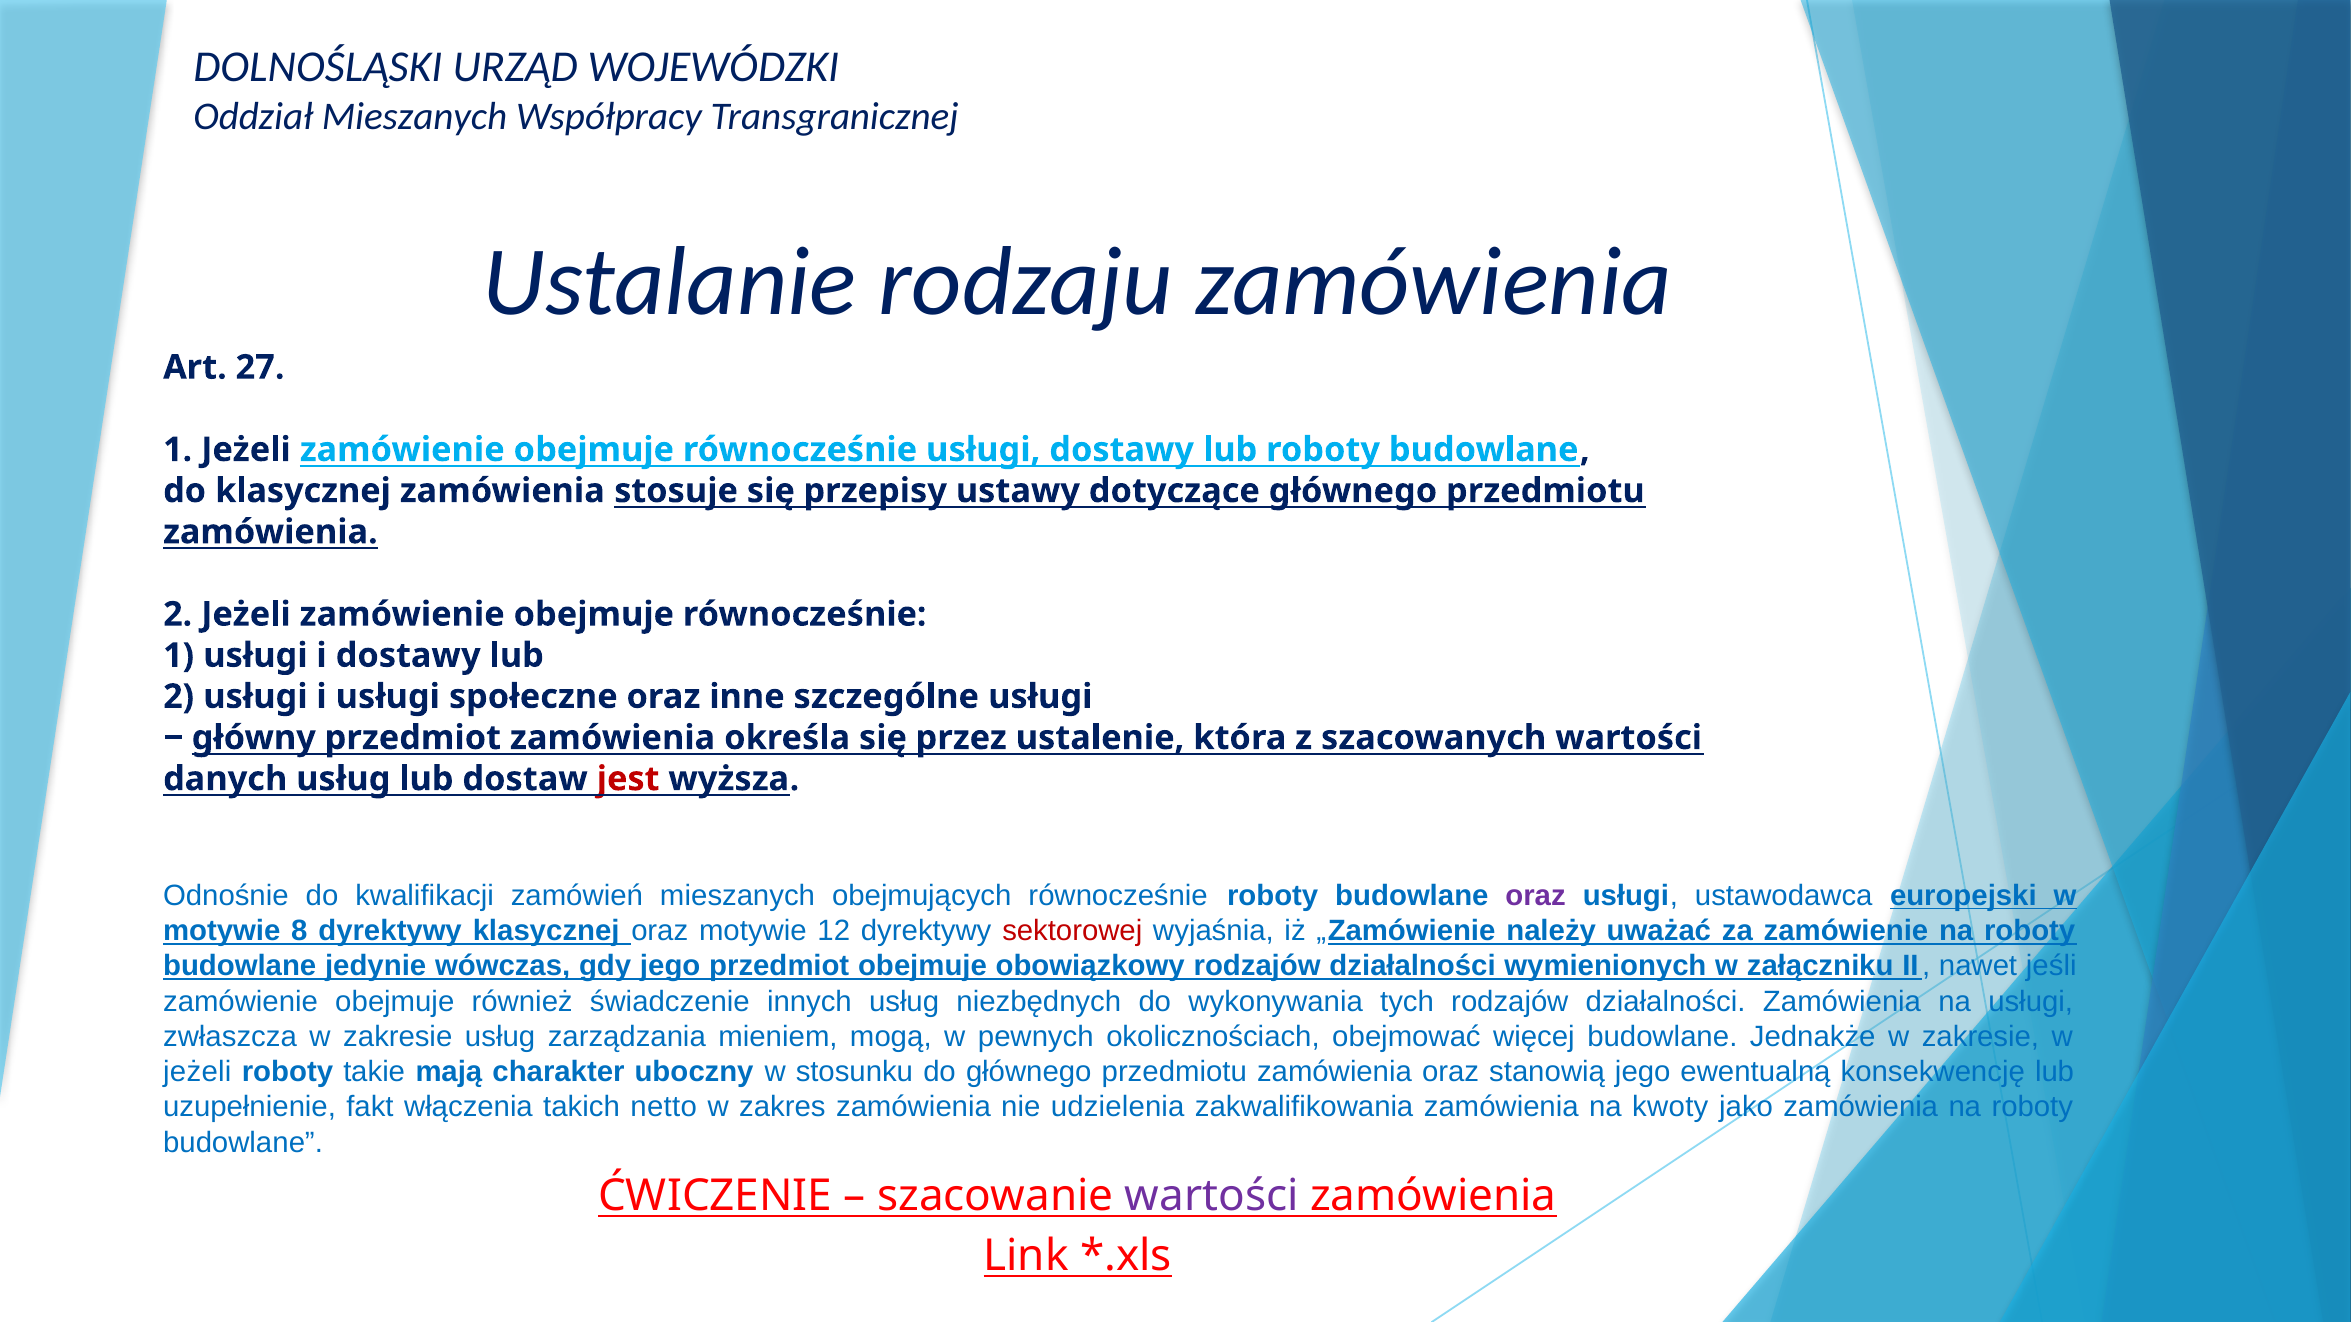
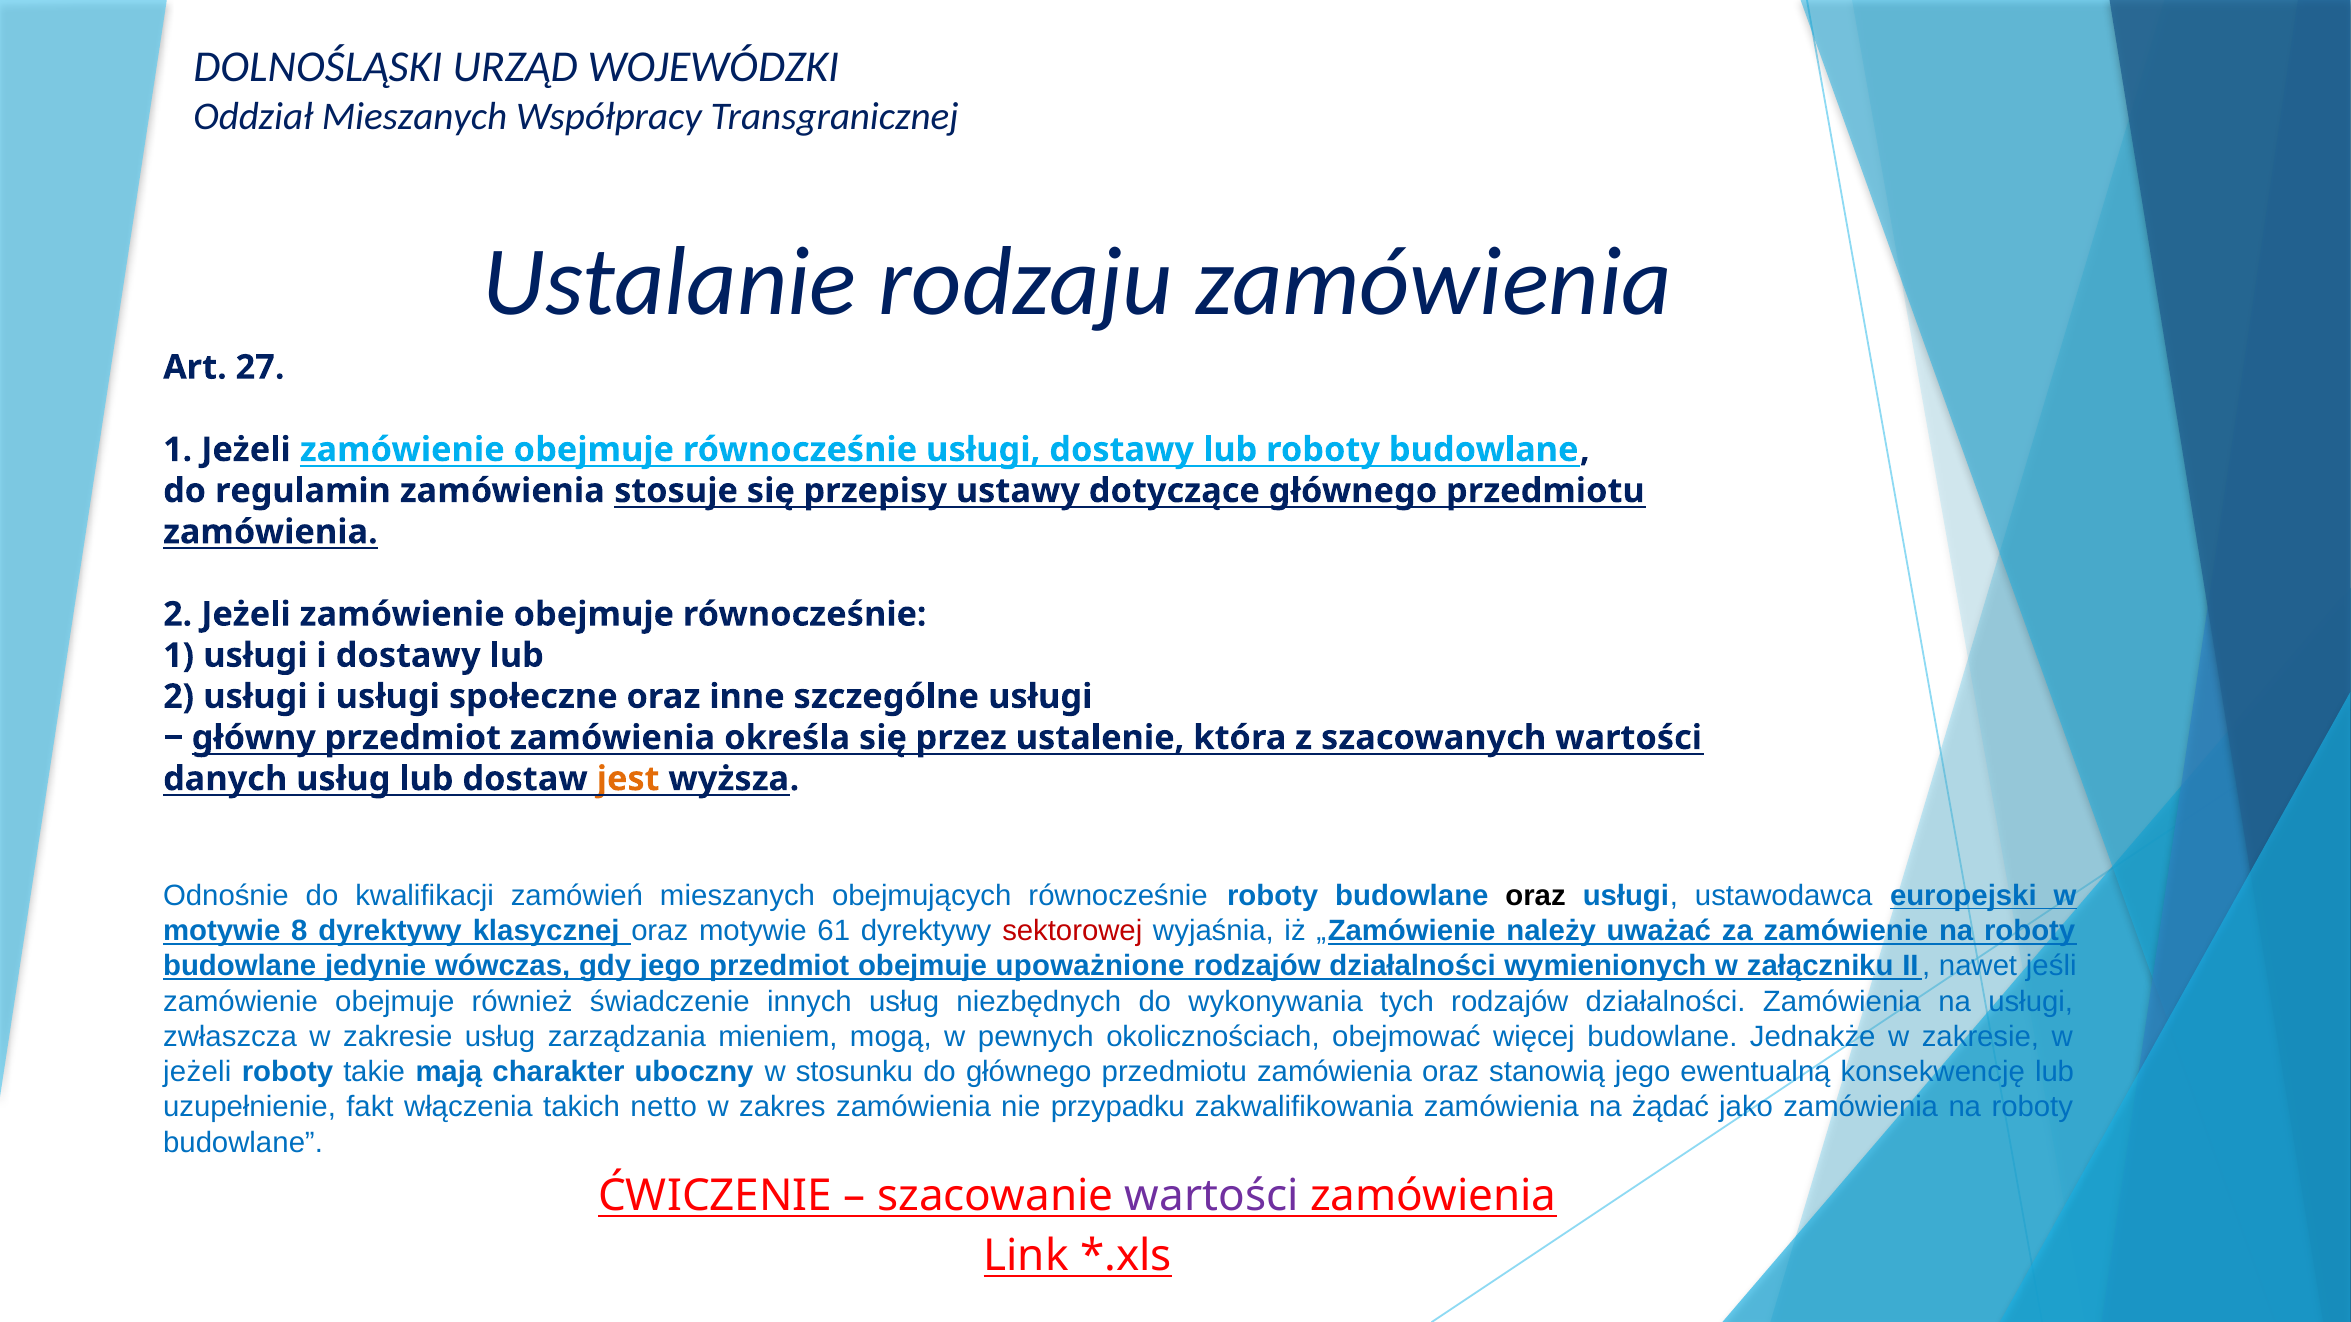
do klasycznej: klasycznej -> regulamin
jest colour: red -> orange
oraz at (1536, 896) colour: purple -> black
12: 12 -> 61
obowiązkowy: obowiązkowy -> upoważnione
udzielenia: udzielenia -> przypadku
kwoty: kwoty -> żądać
